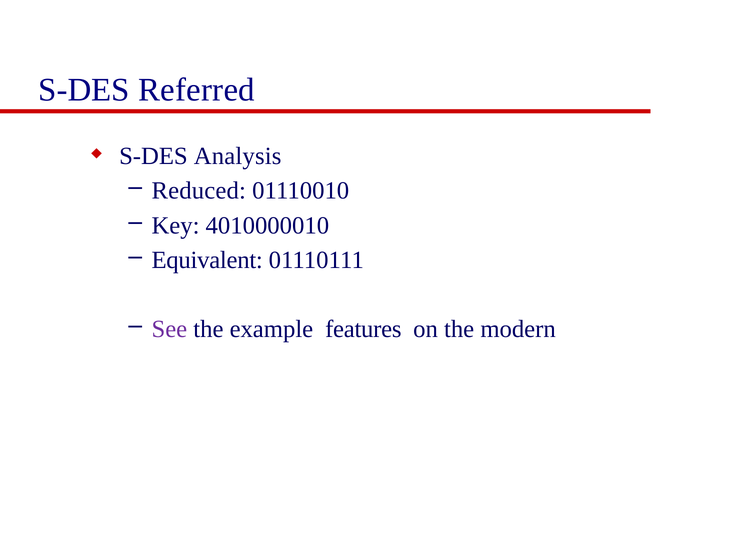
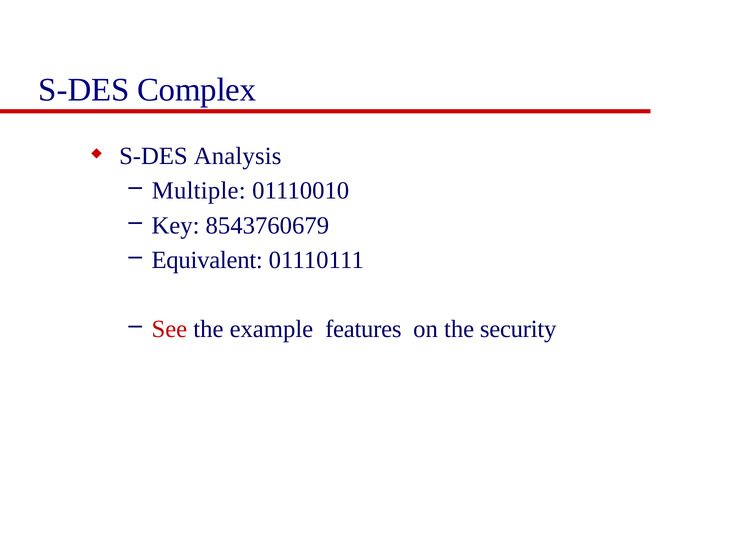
Referred: Referred -> Complex
Reduced: Reduced -> Multiple
4010000010: 4010000010 -> 8543760679
See colour: purple -> red
modern: modern -> security
